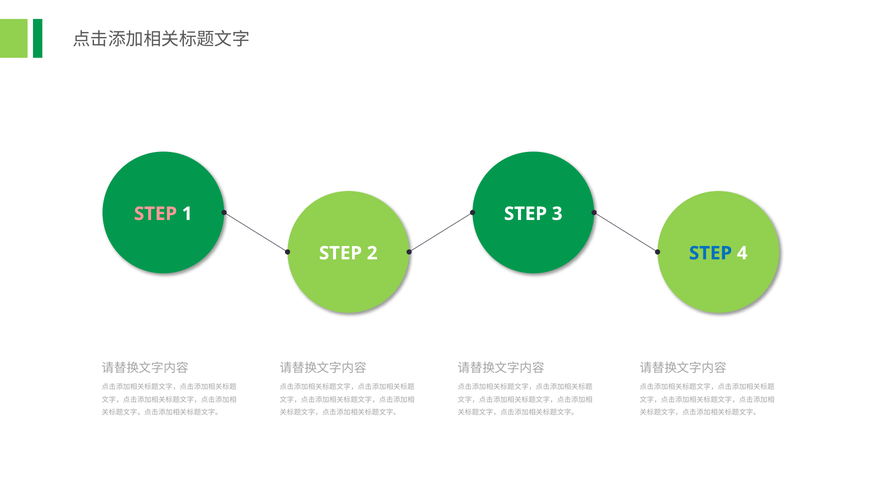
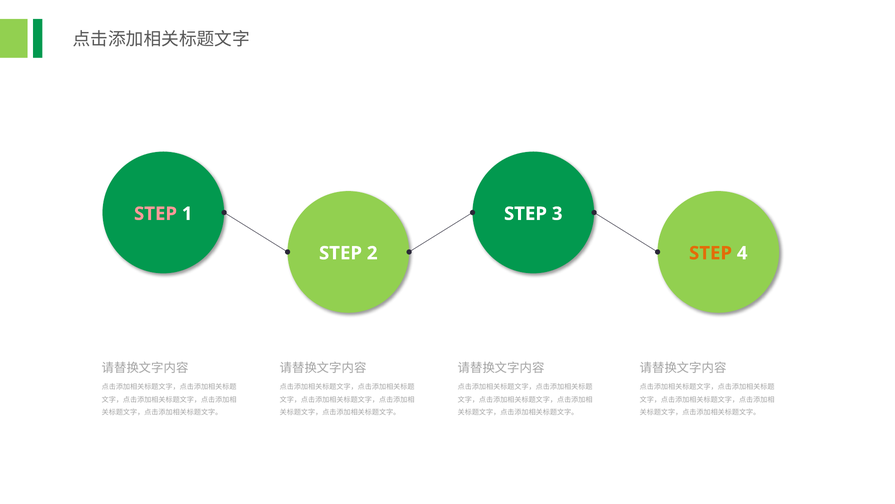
STEP at (711, 253) colour: blue -> orange
